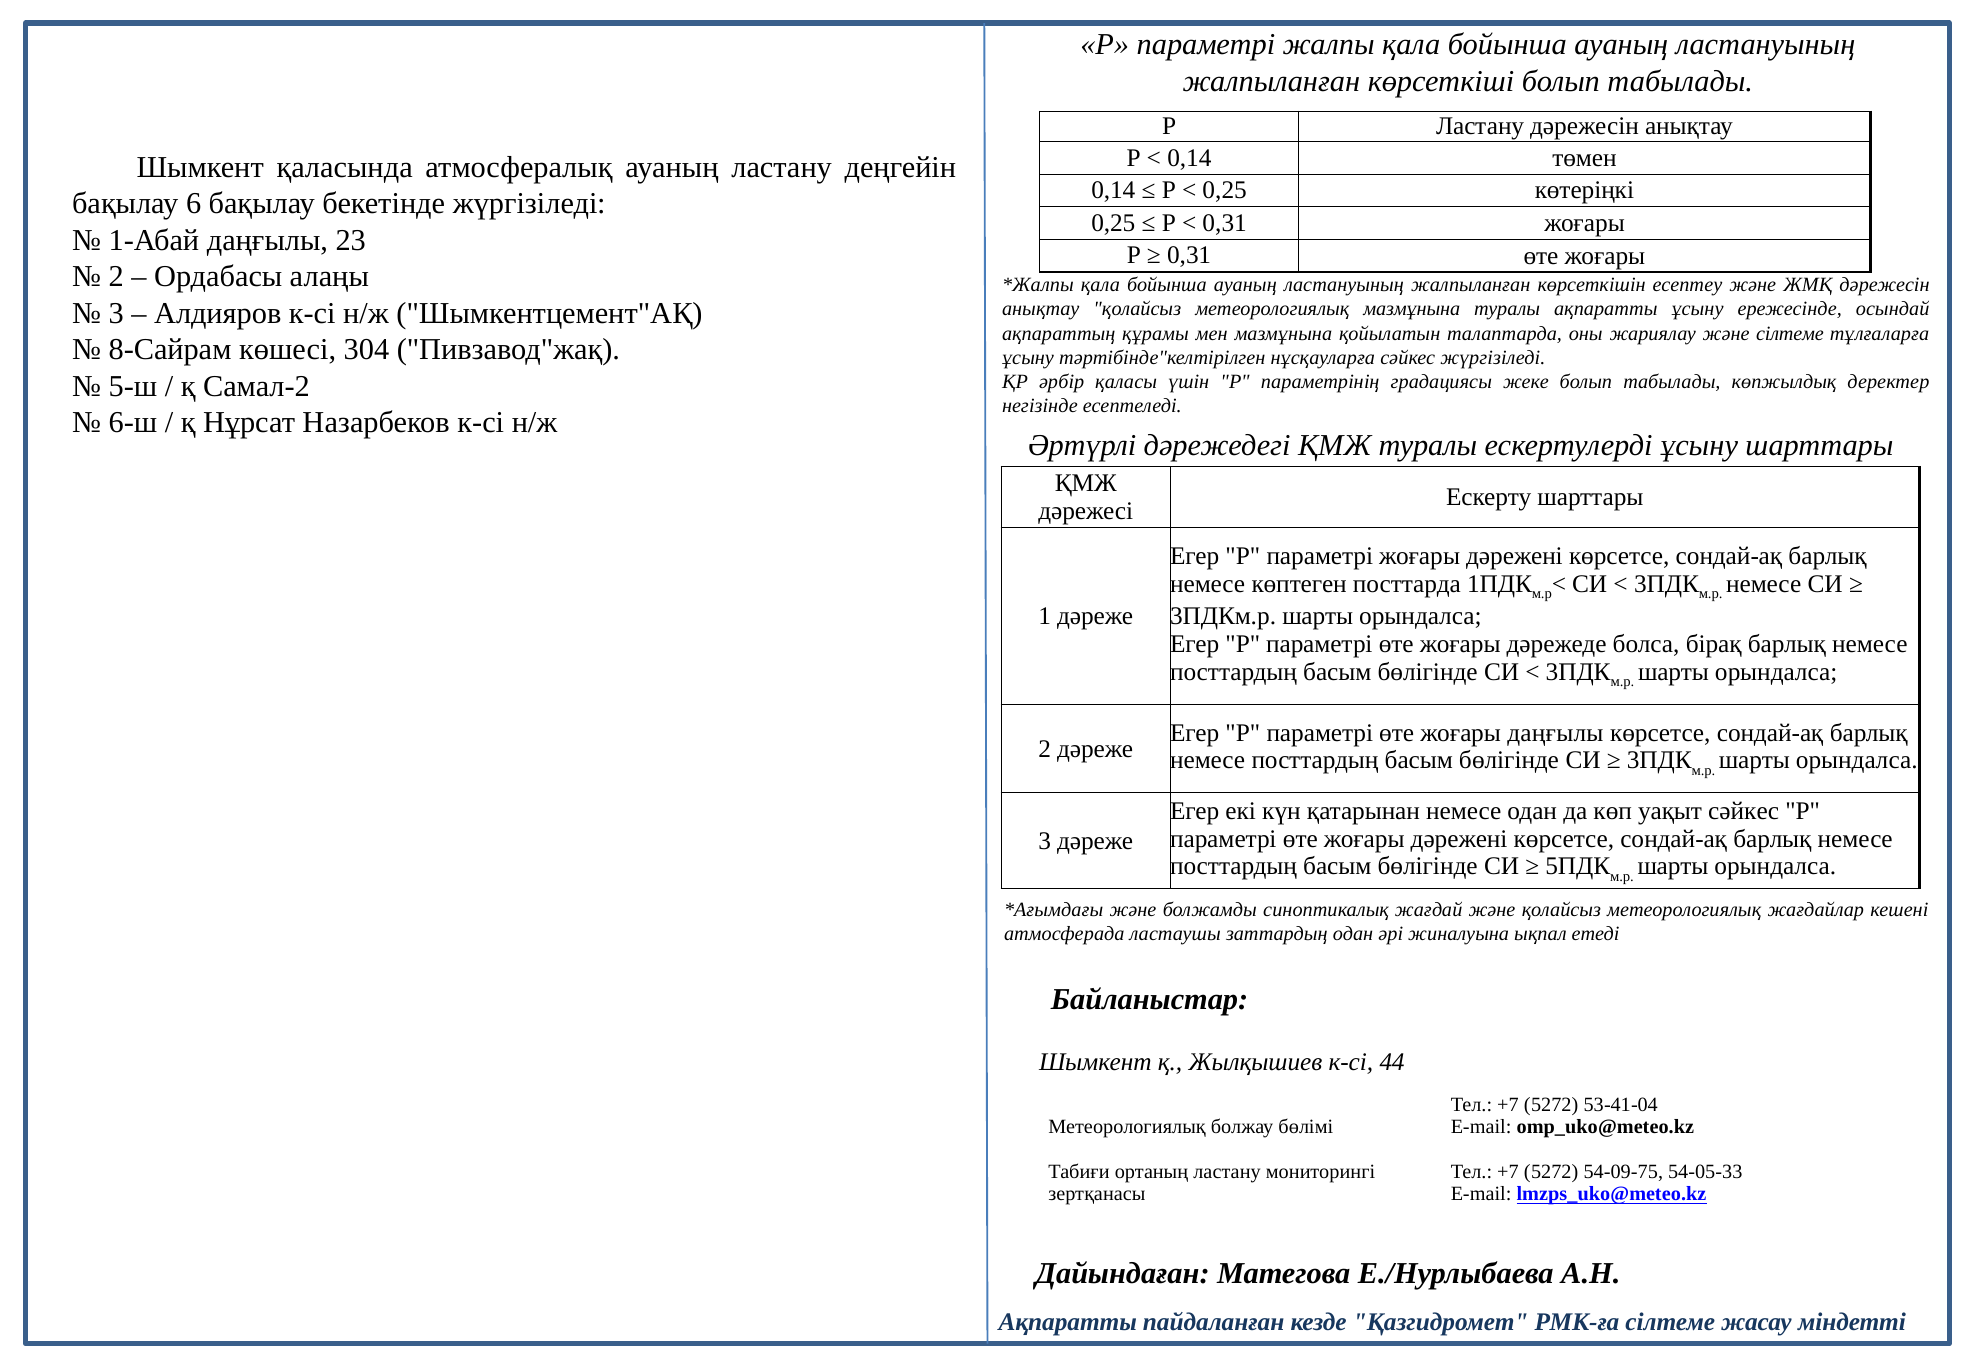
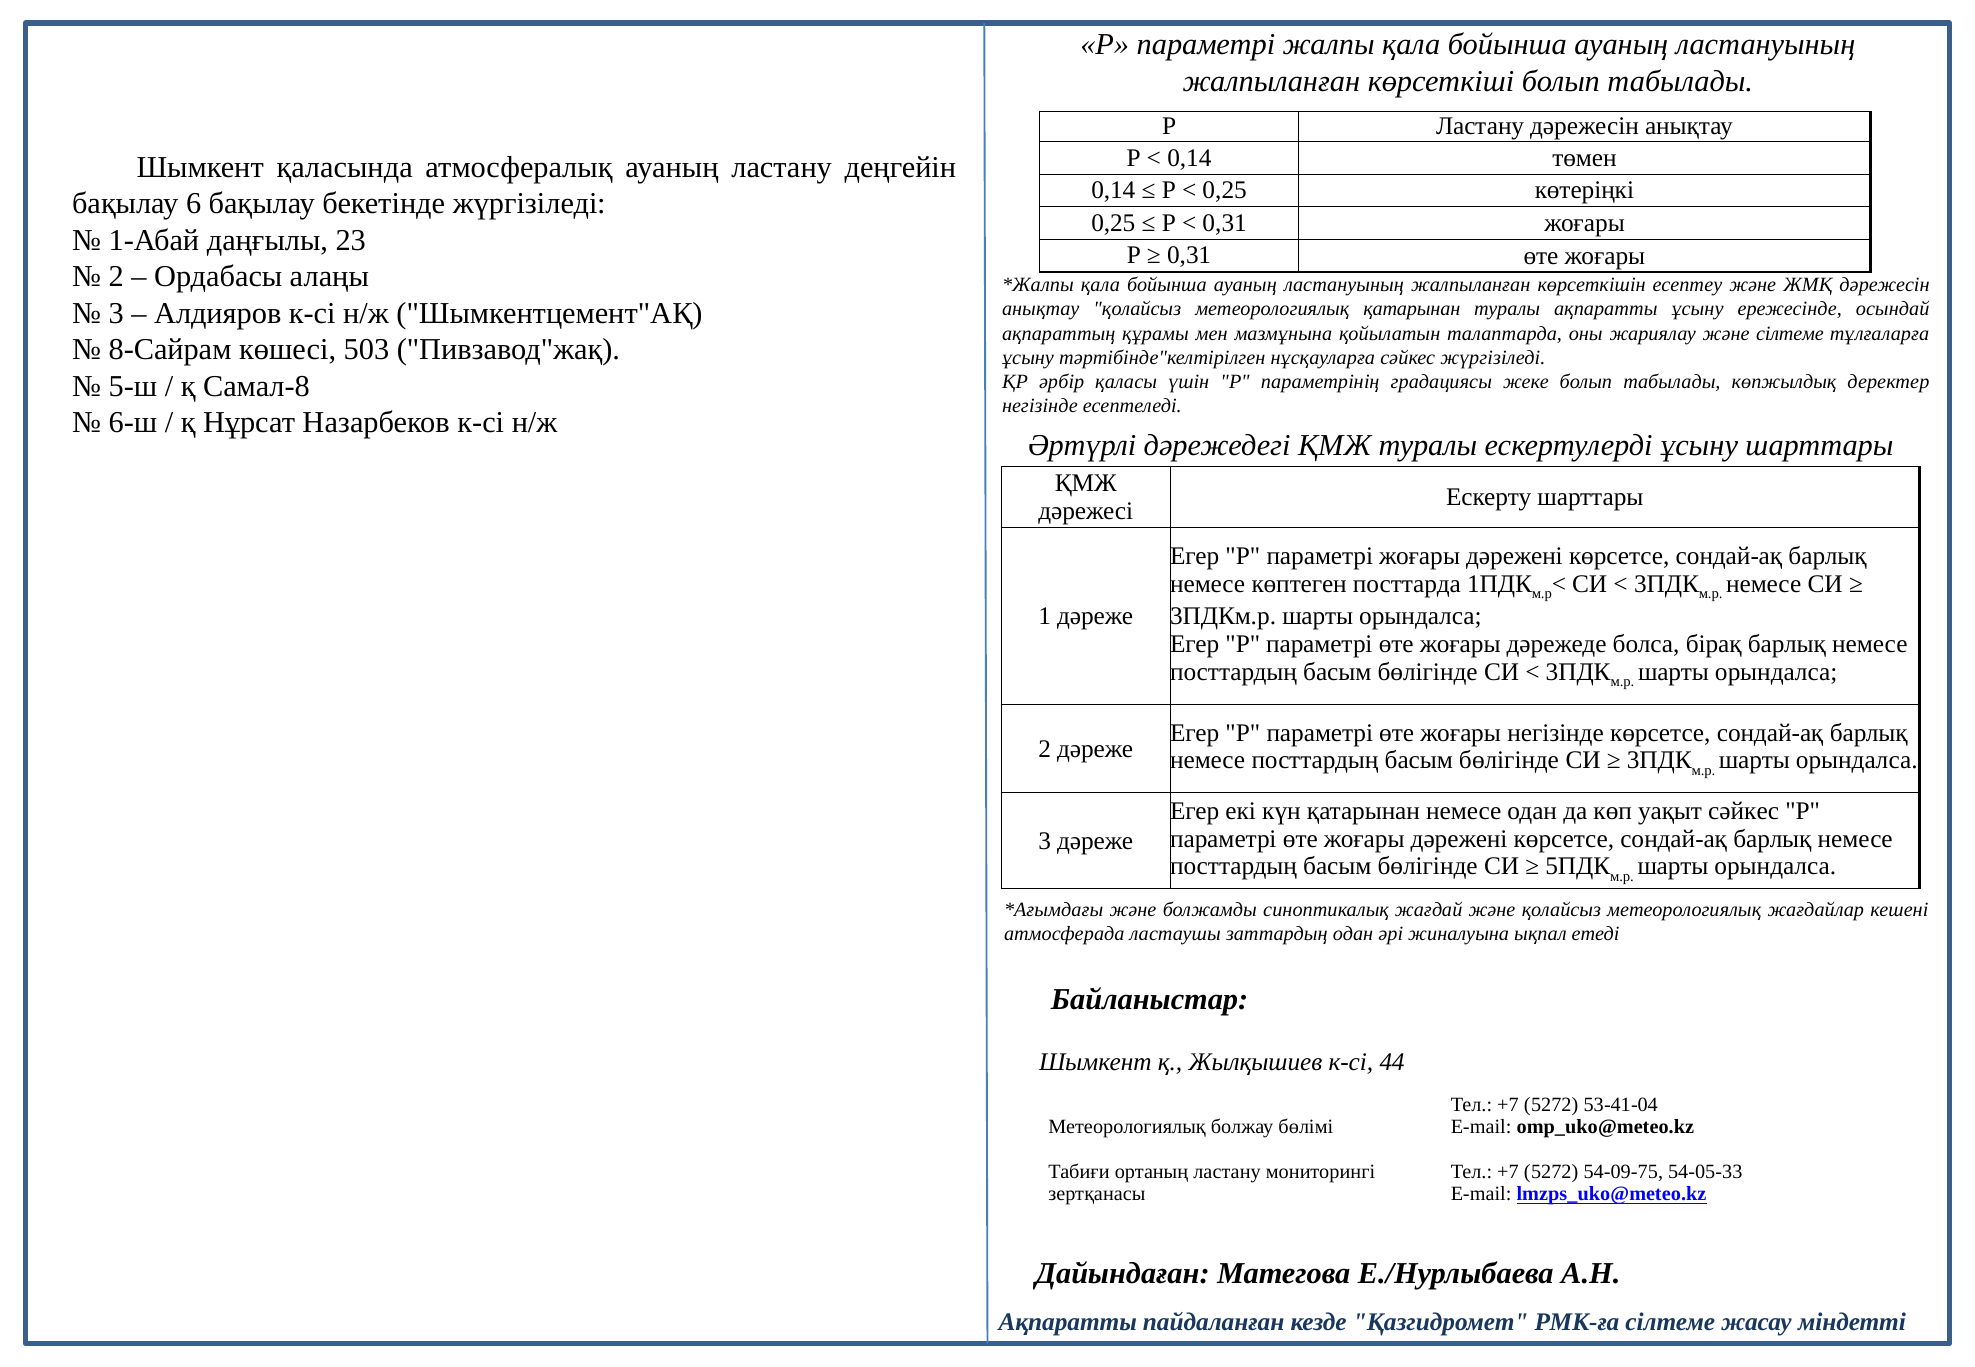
метеорологиялық мазмұнына: мазмұнына -> қатарынан
304: 304 -> 503
Самал-2: Самал-2 -> Самал-8
жоғары даңғылы: даңғылы -> негізінде
